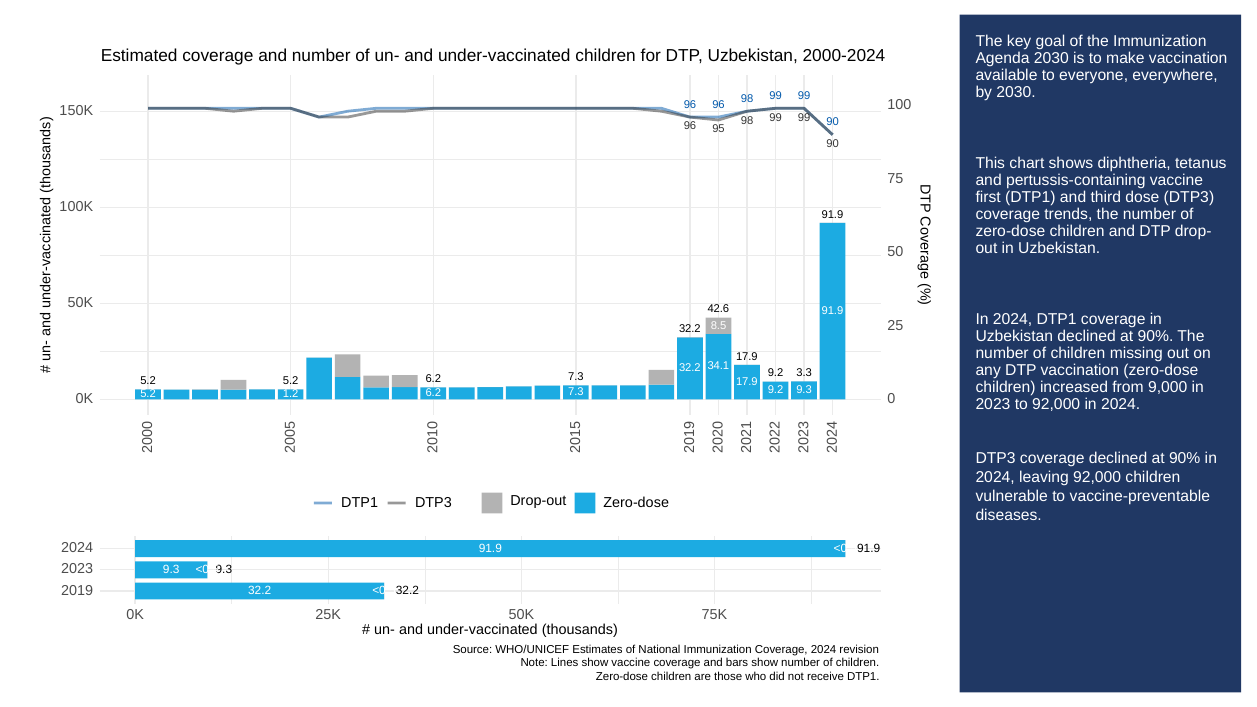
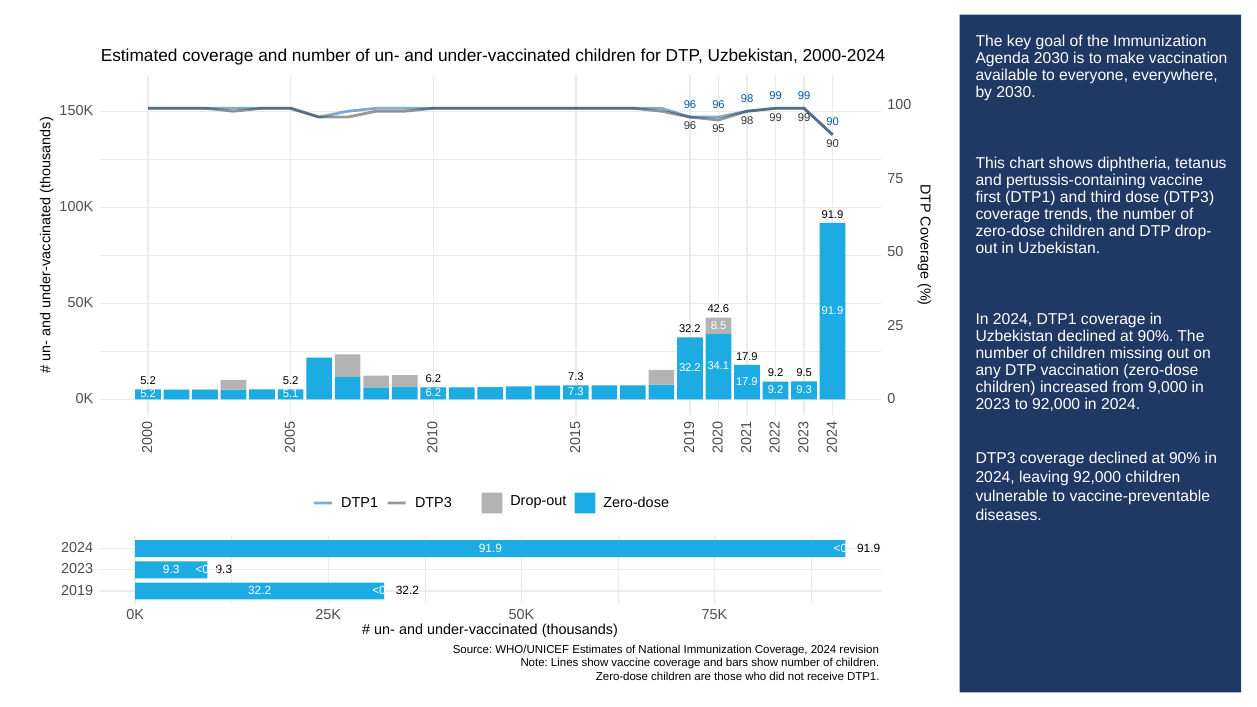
3.3: 3.3 -> 9.5
1.2: 1.2 -> 5.1
